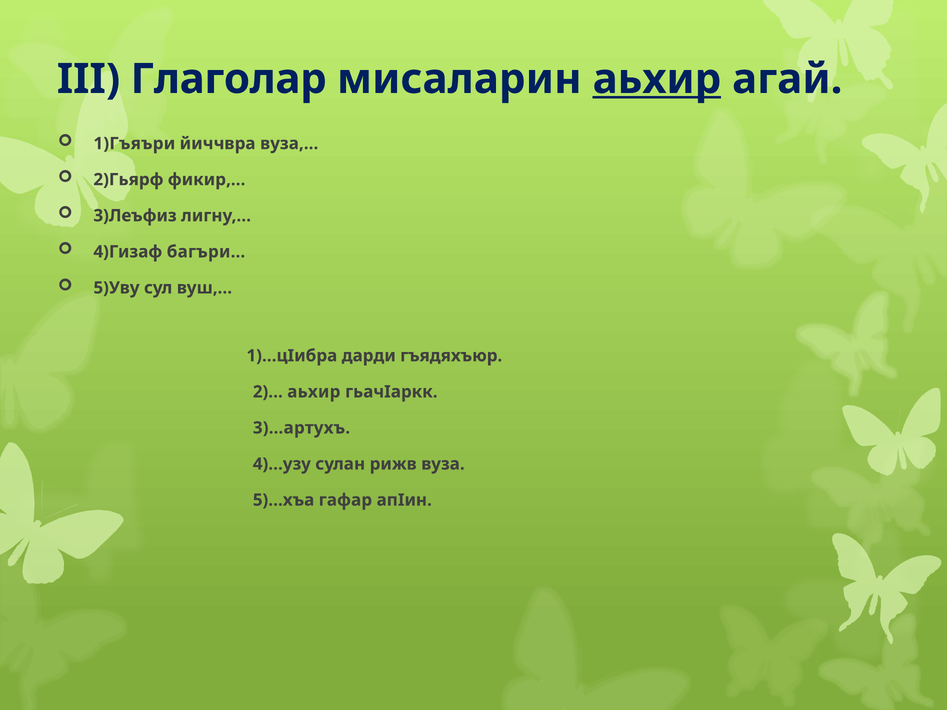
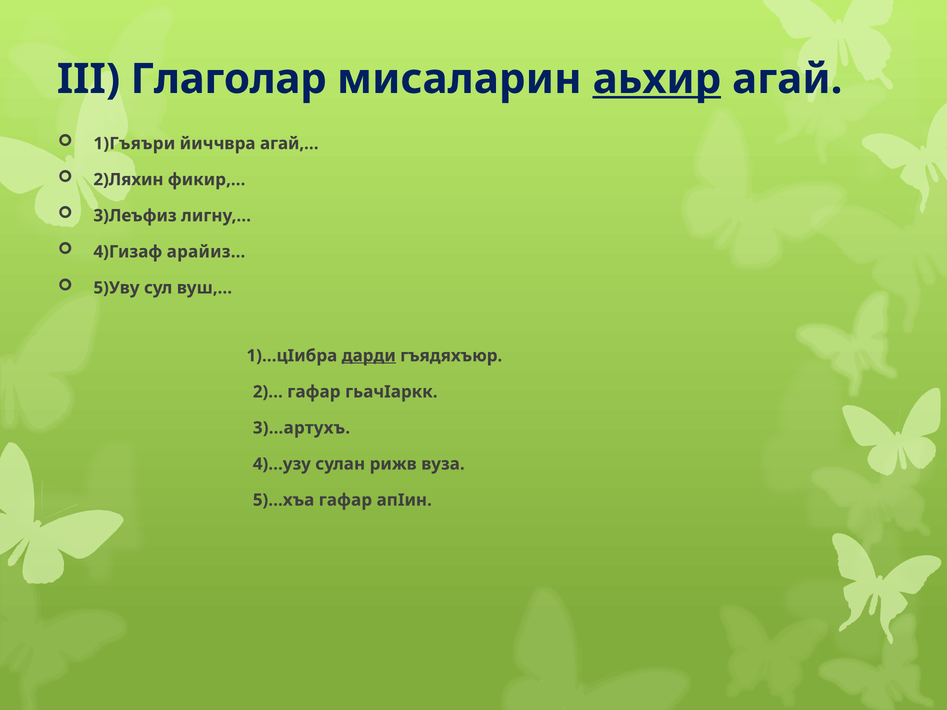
вуза,…: вуза,… -> агай,…
2)Гьярф: 2)Гьярф -> 2)Ляхин
багъри…: багъри… -> арайиз…
дарди underline: none -> present
2)… аьхир: аьхир -> гафар
